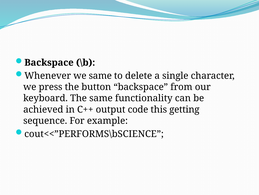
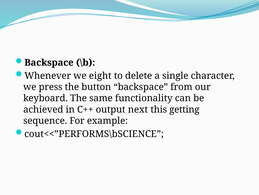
we same: same -> eight
code: code -> next
